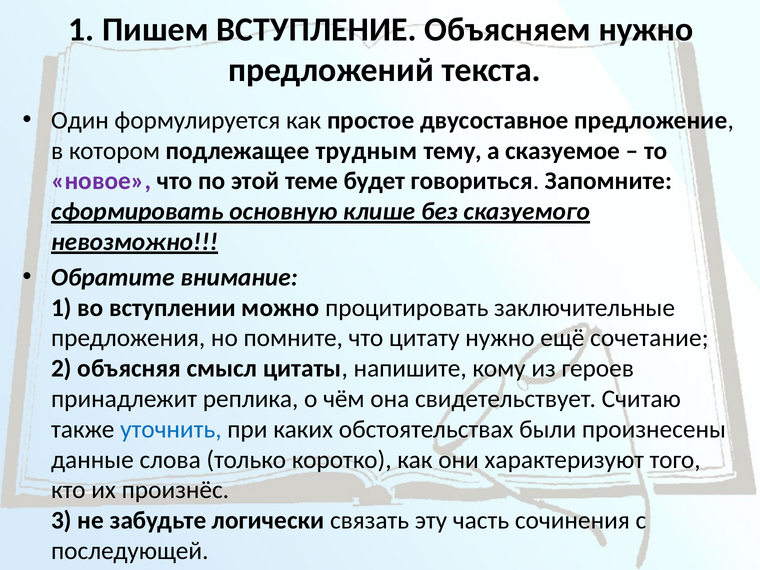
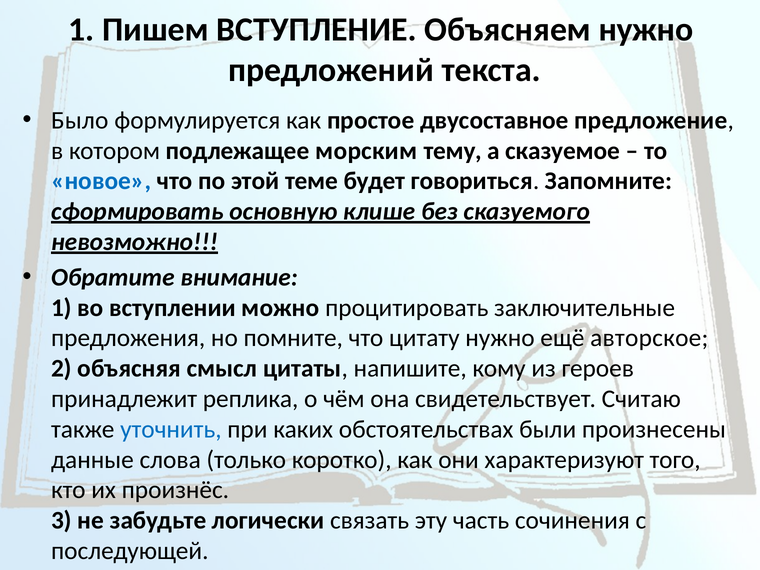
Один: Один -> Было
трудным: трудным -> морским
новое colour: purple -> blue
сочетание: сочетание -> авторское
